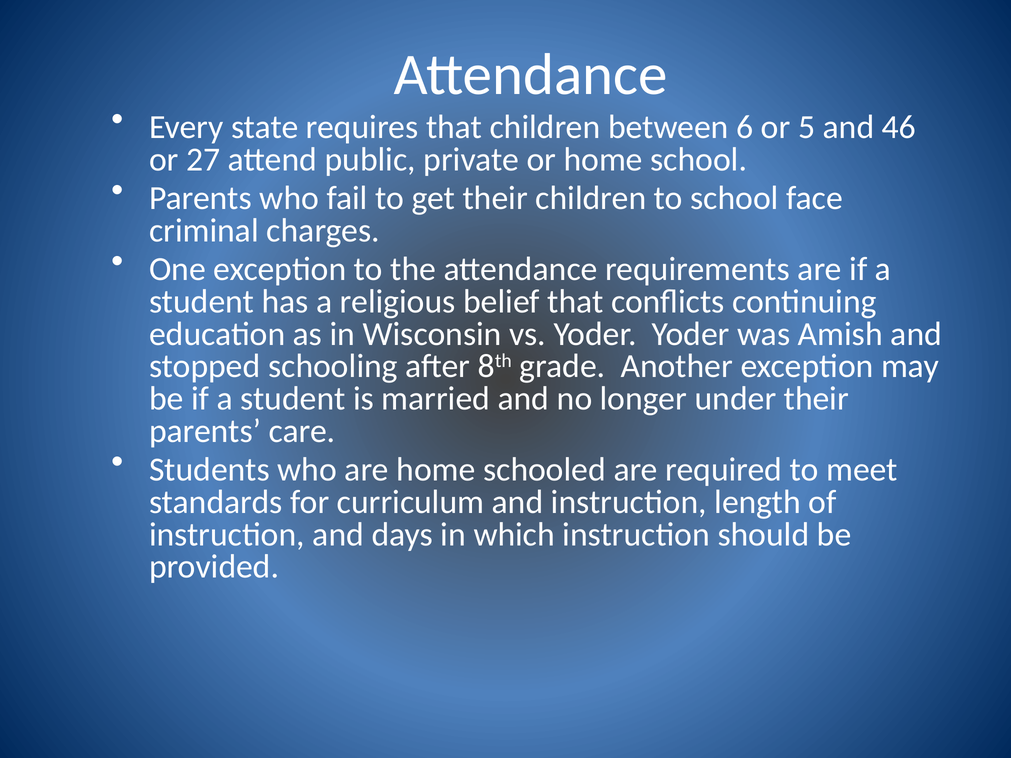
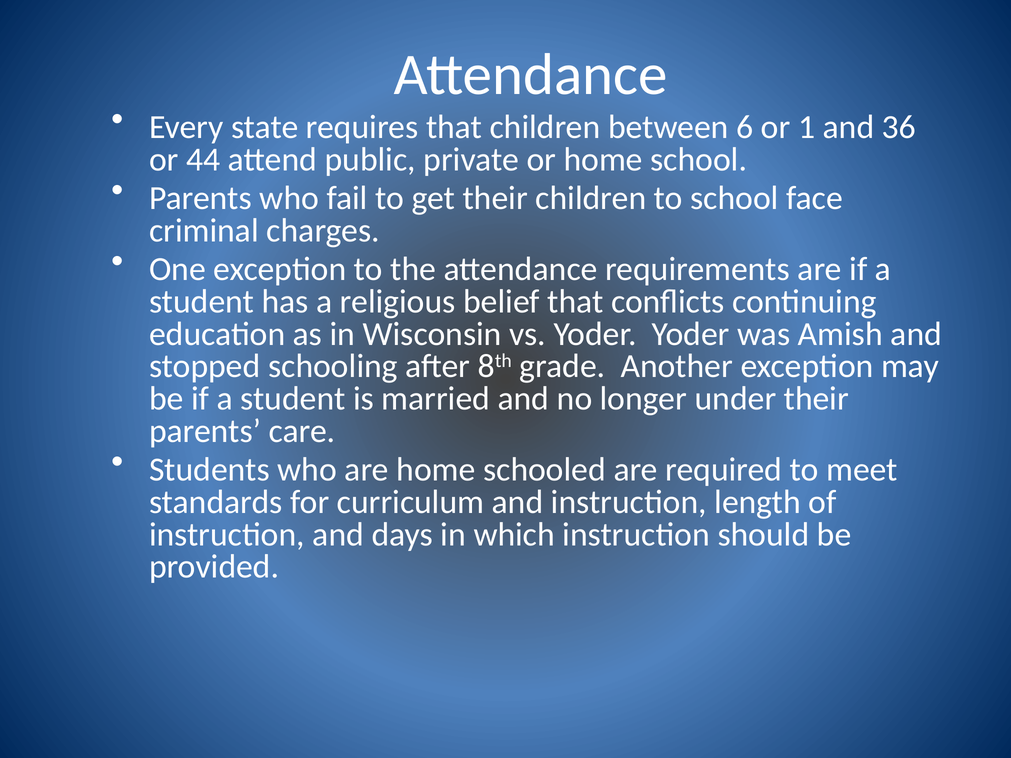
5: 5 -> 1
46: 46 -> 36
27: 27 -> 44
